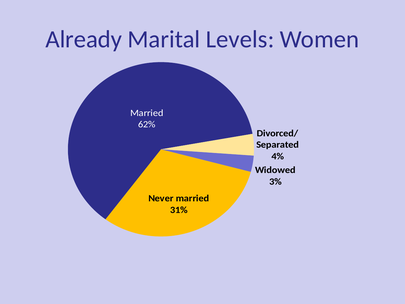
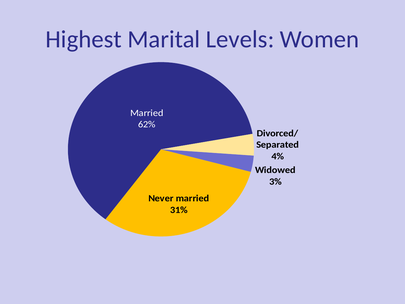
Already: Already -> Highest
